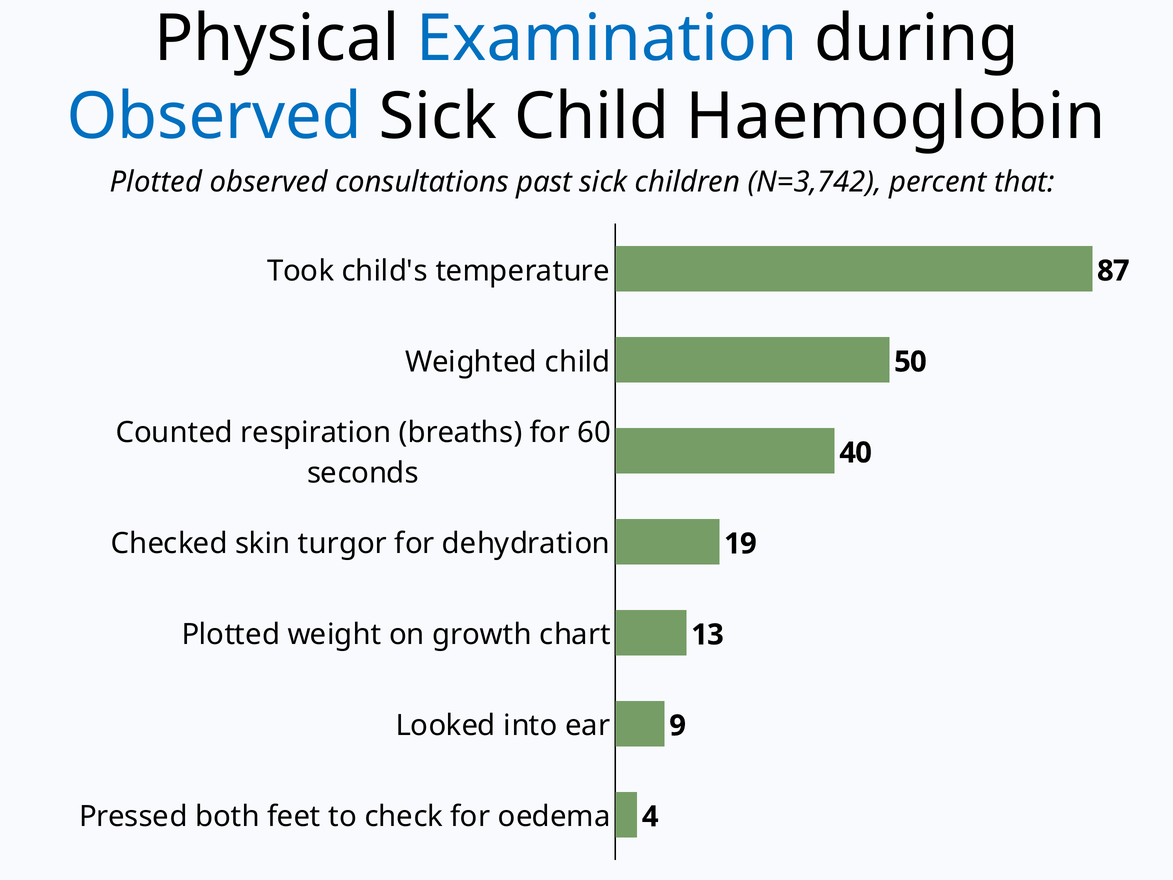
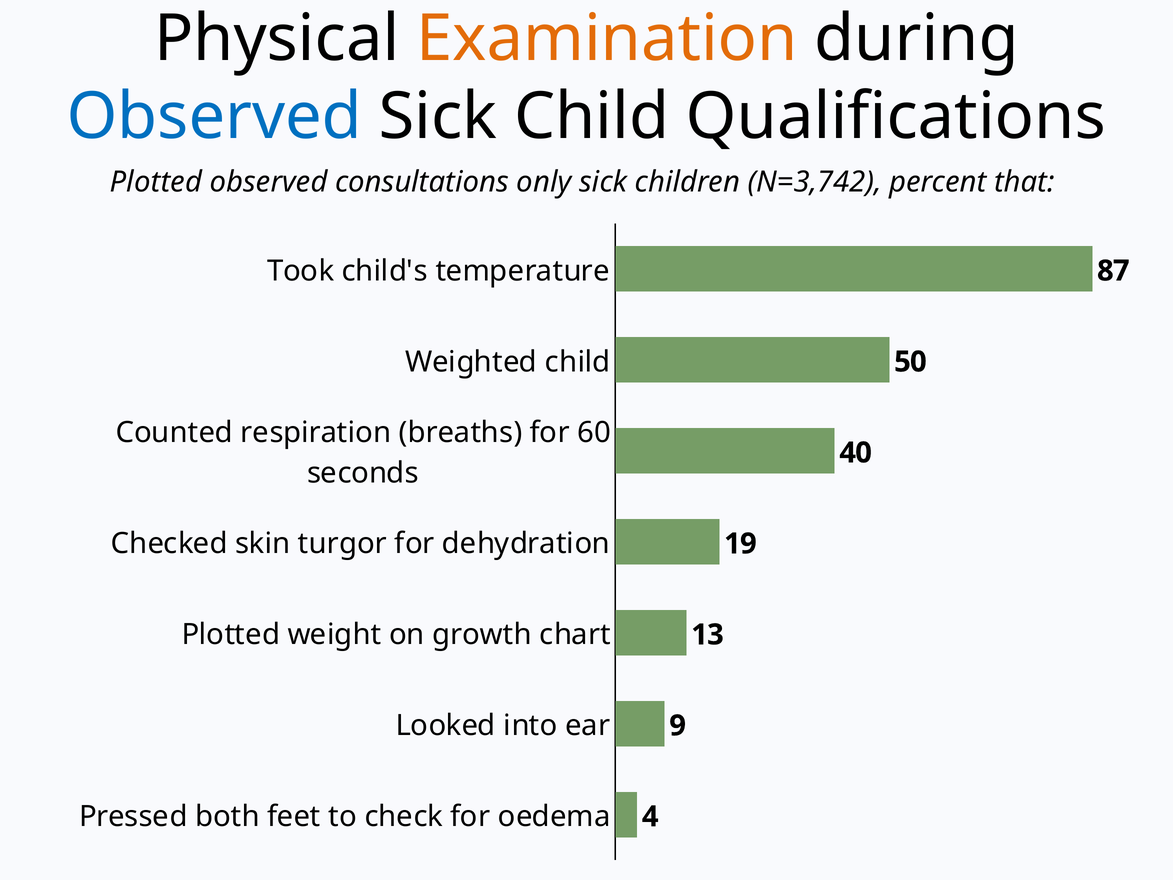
Examination colour: blue -> orange
Haemoglobin: Haemoglobin -> Qualifications
past: past -> only
